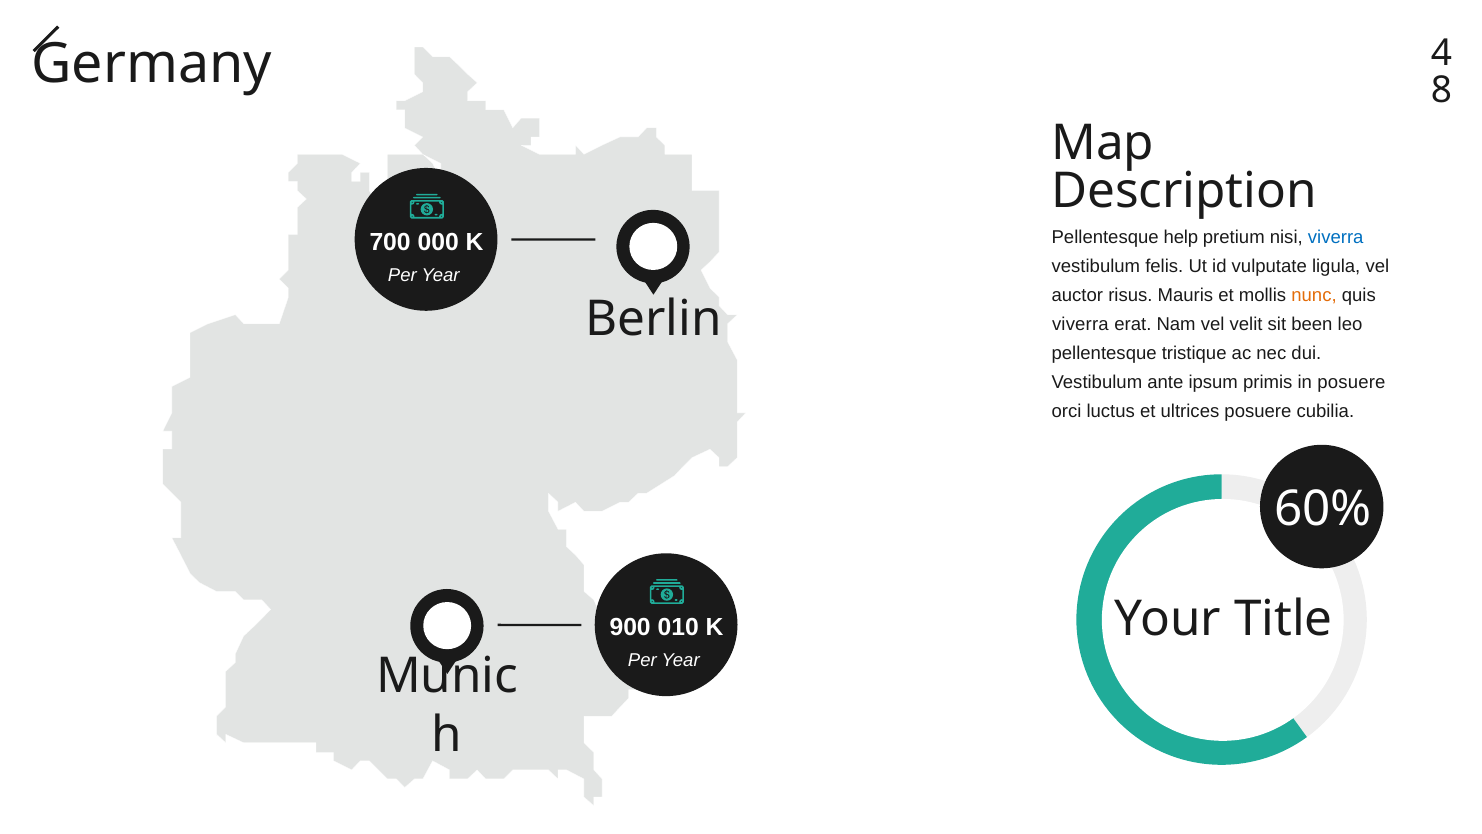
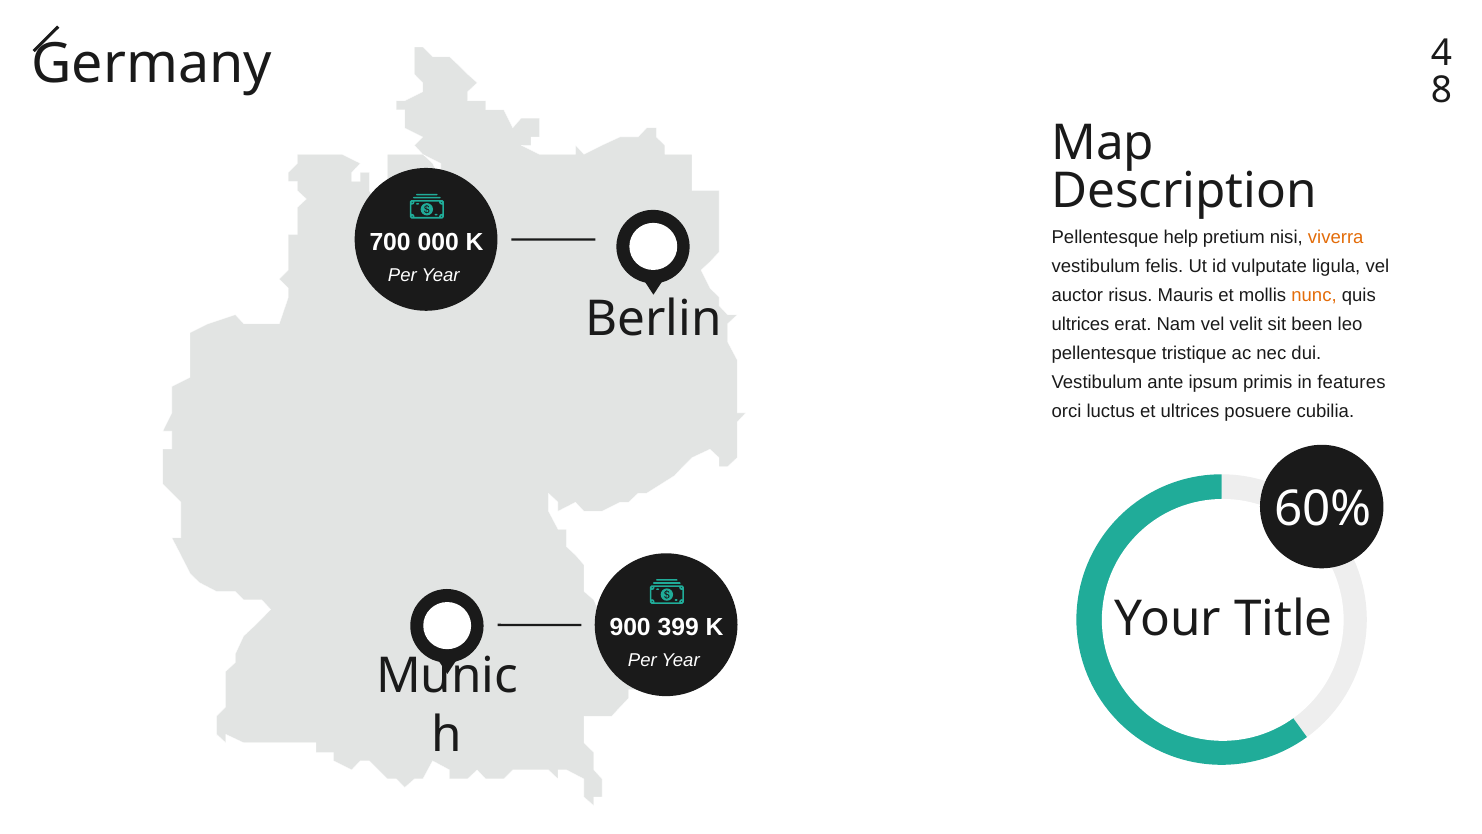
viverra at (1336, 238) colour: blue -> orange
viverra at (1080, 324): viverra -> ultrices
in posuere: posuere -> features
010: 010 -> 399
